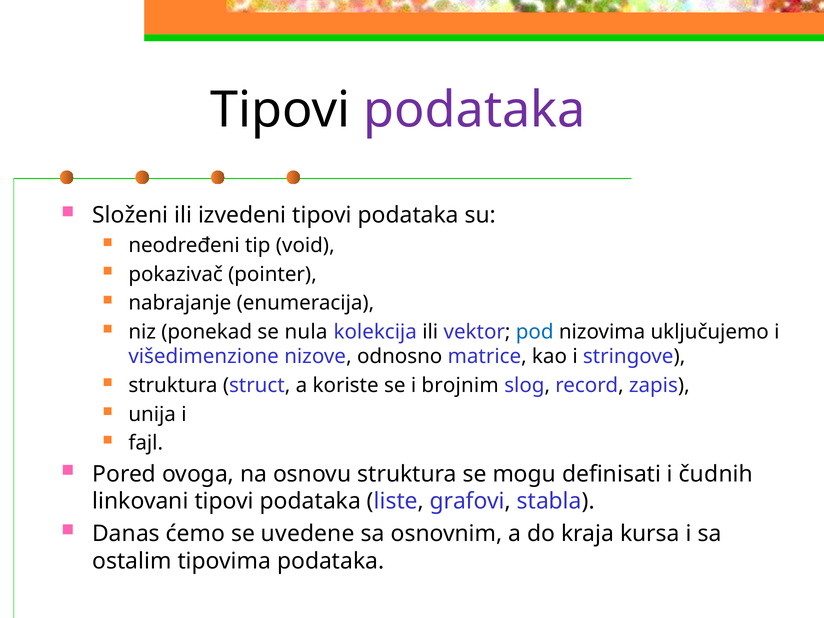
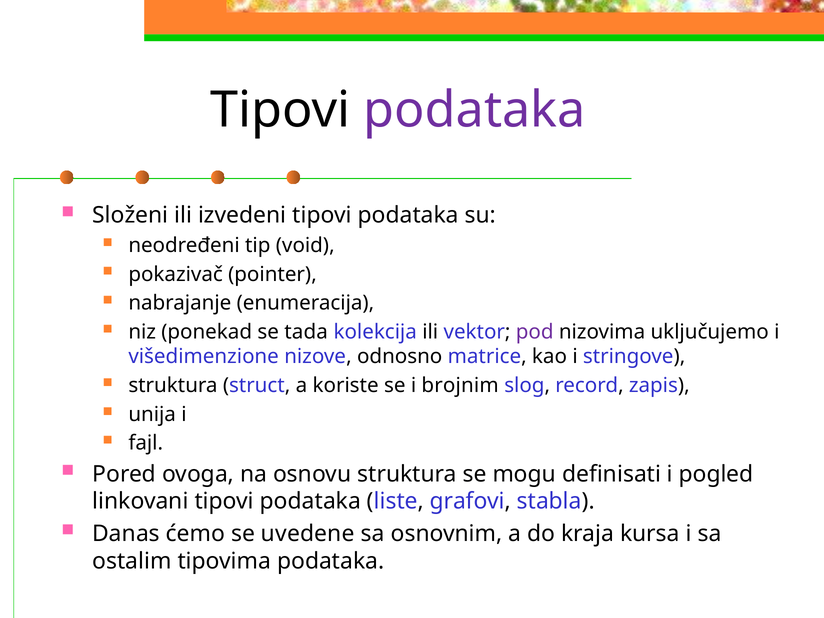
nula: nula -> tada
pod colour: blue -> purple
čudnih: čudnih -> pogled
